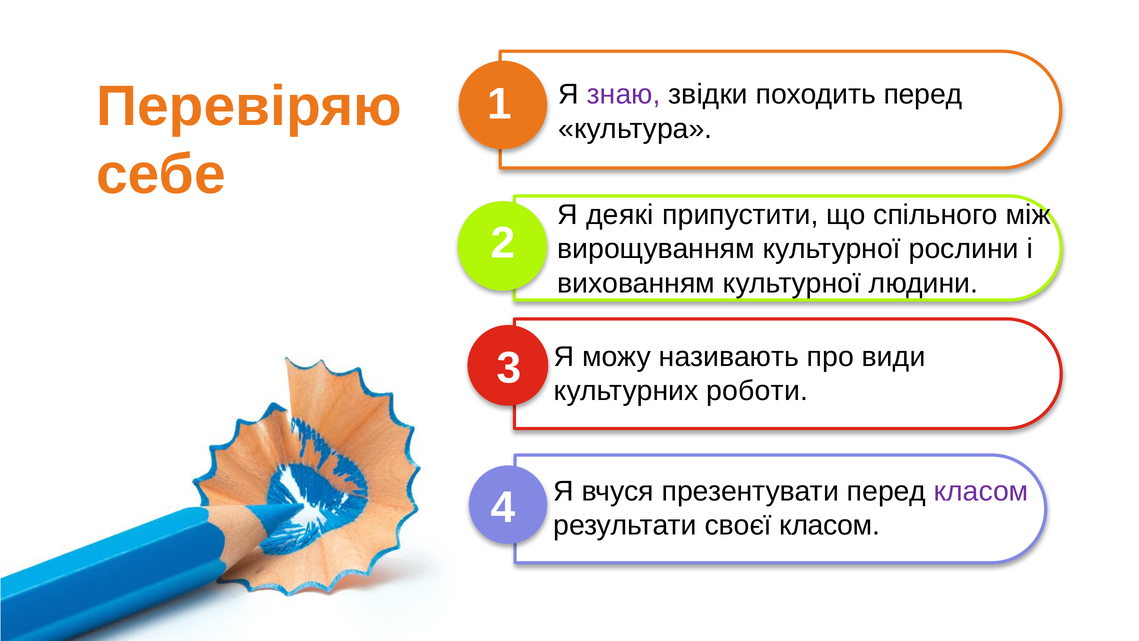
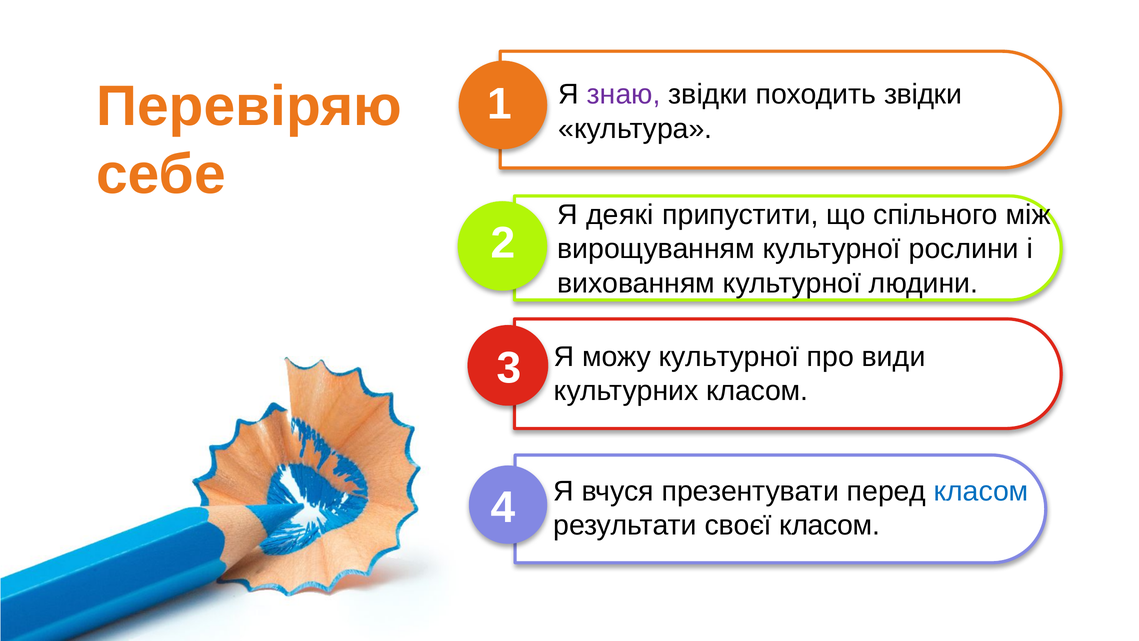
походить перед: перед -> звідки
можу називають: називають -> культурної
культурних роботи: роботи -> класом
класом at (981, 491) colour: purple -> blue
